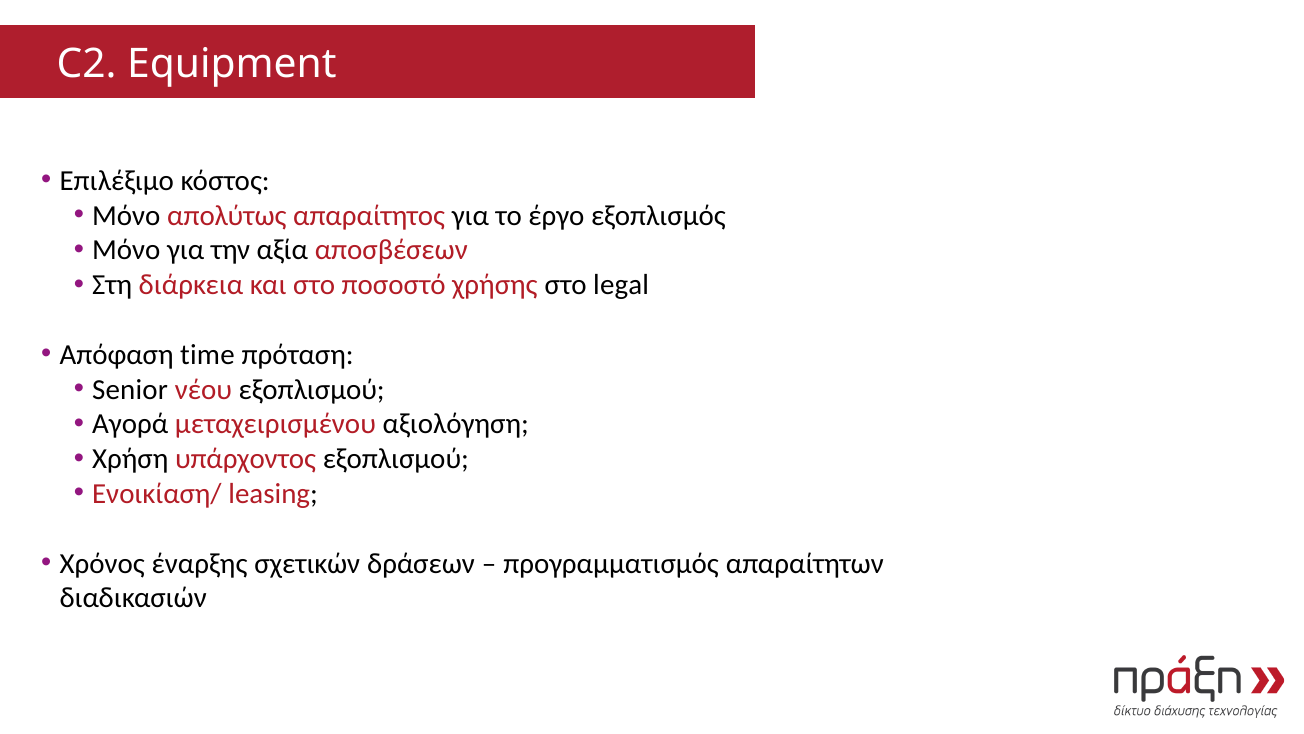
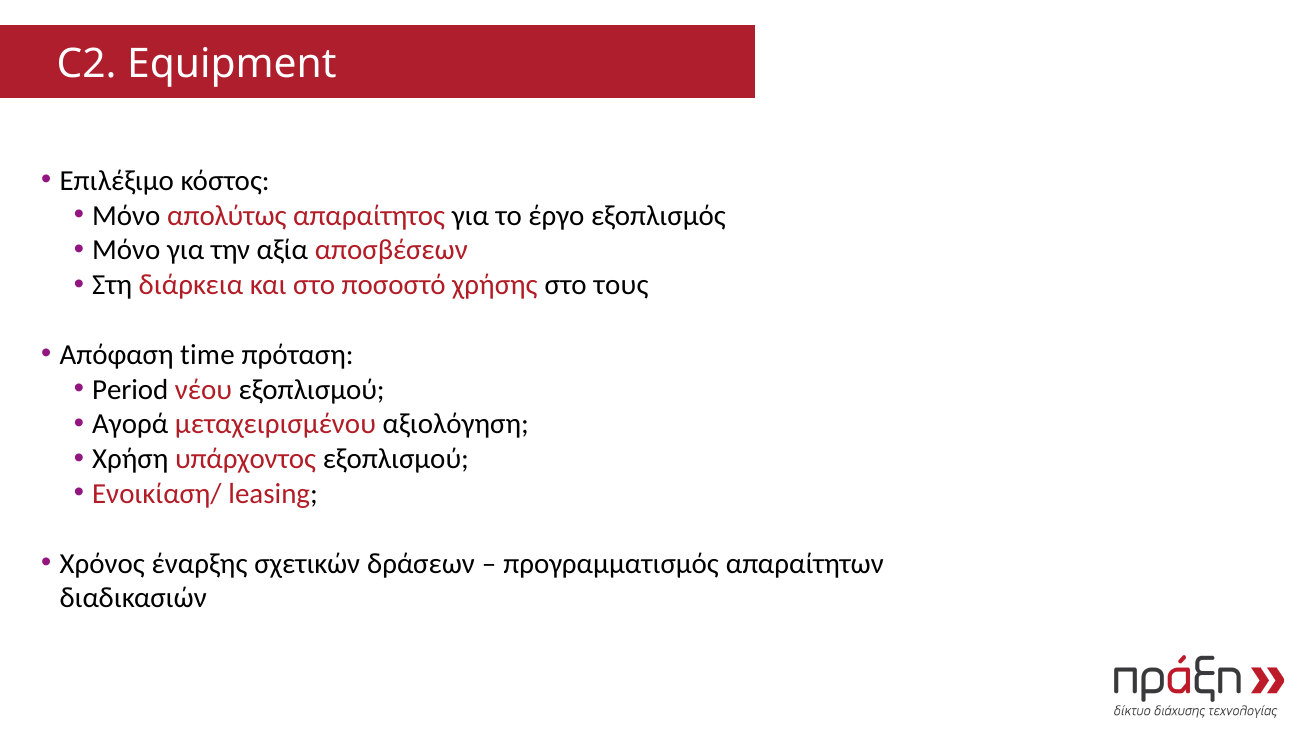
legal: legal -> τους
Senior: Senior -> Period
